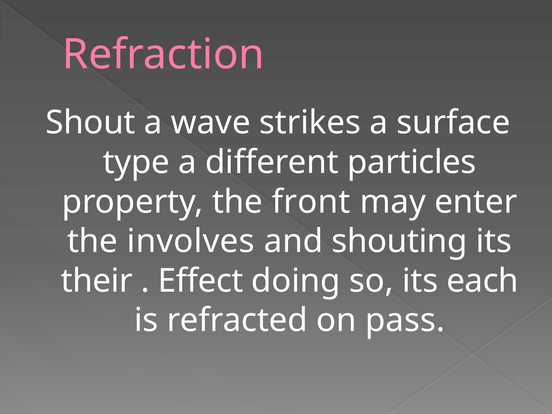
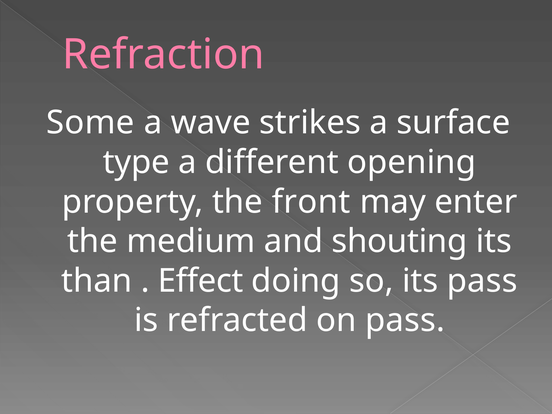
Shout: Shout -> Some
particles: particles -> opening
involves: involves -> medium
their: their -> than
its each: each -> pass
